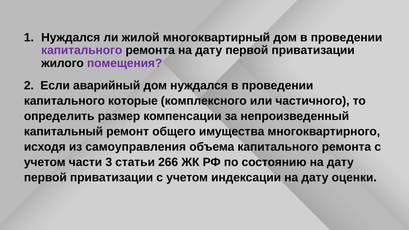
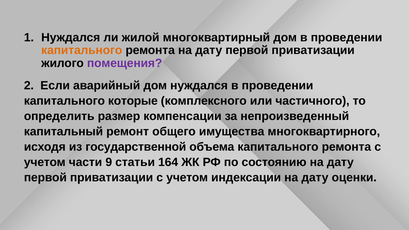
капитального at (82, 50) colour: purple -> orange
самоуправления: самоуправления -> государственной
3: 3 -> 9
266: 266 -> 164
